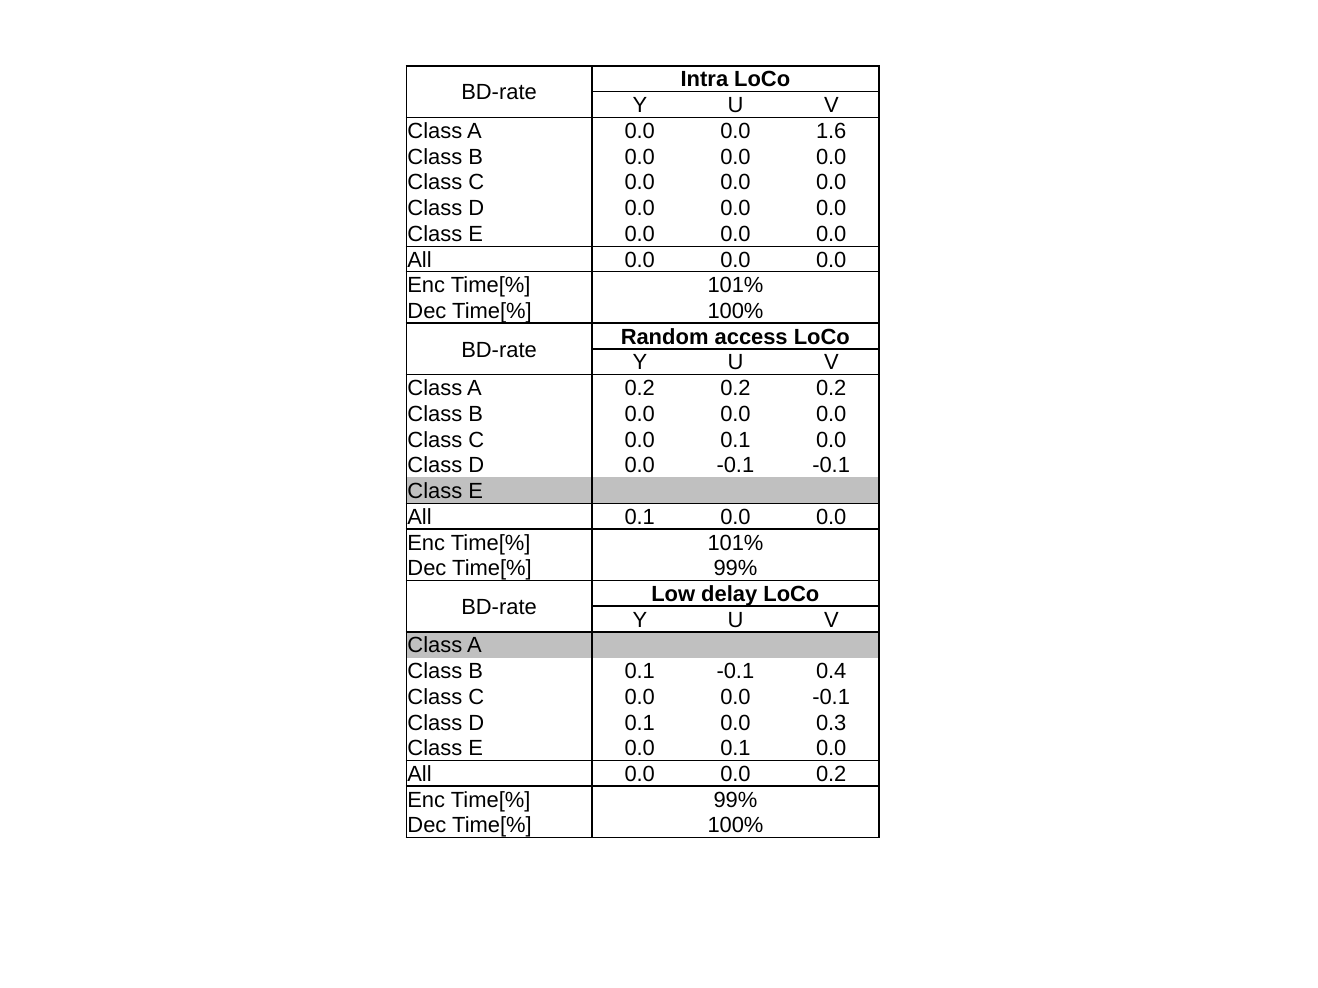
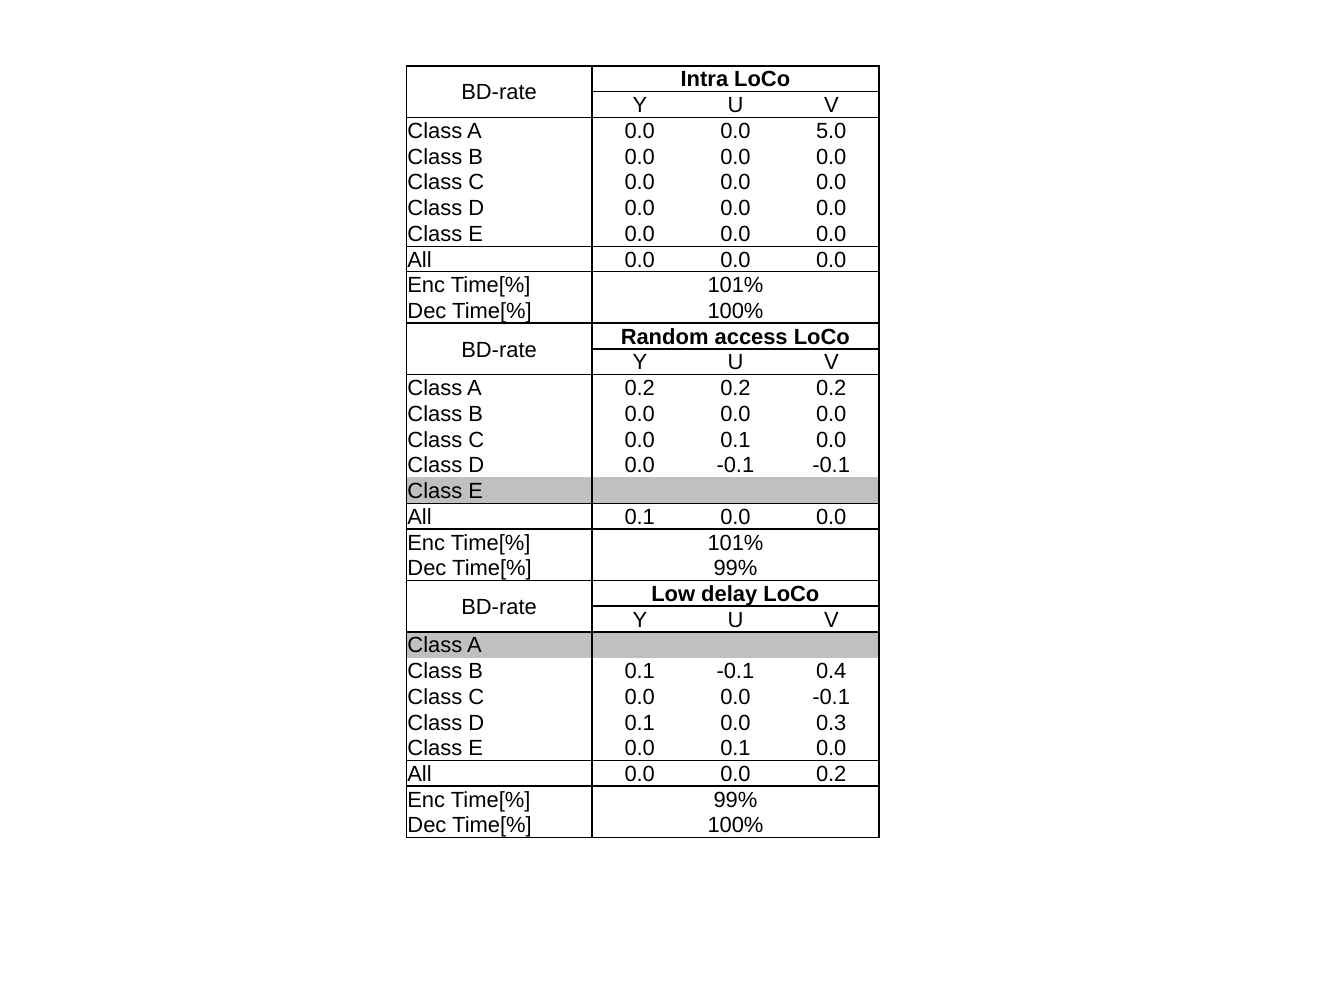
1.6: 1.6 -> 5.0
